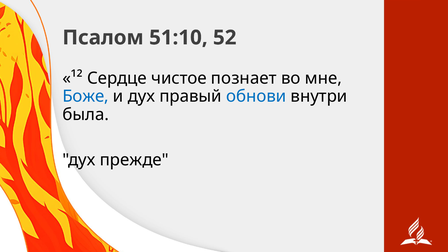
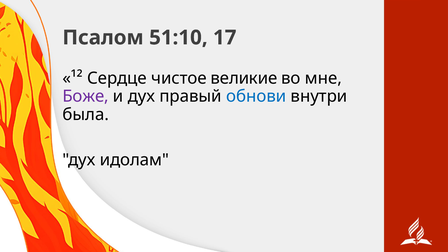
52: 52 -> 17
познает: познает -> великие
Боже colour: blue -> purple
прежде: прежде -> идолам
